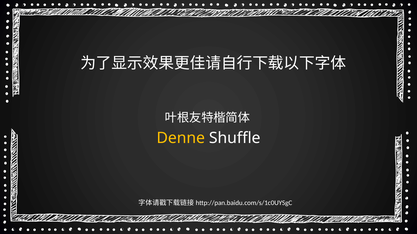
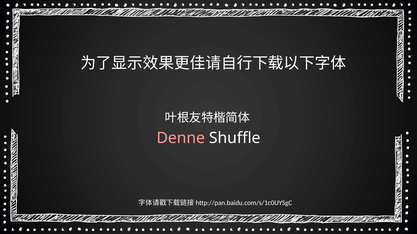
Denne colour: yellow -> pink
